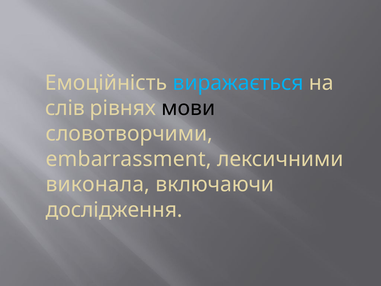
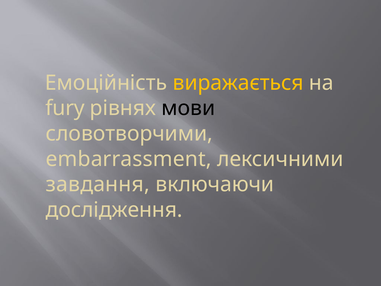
виражається colour: light blue -> yellow
слів: слів -> fury
виконала: виконала -> завдання
